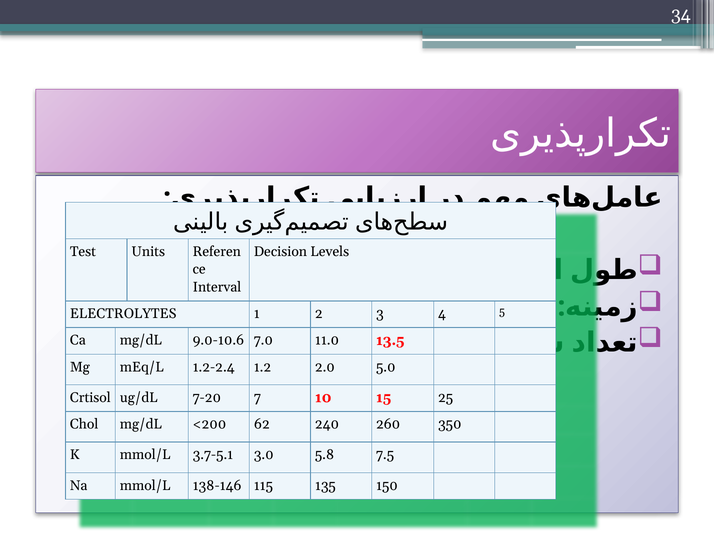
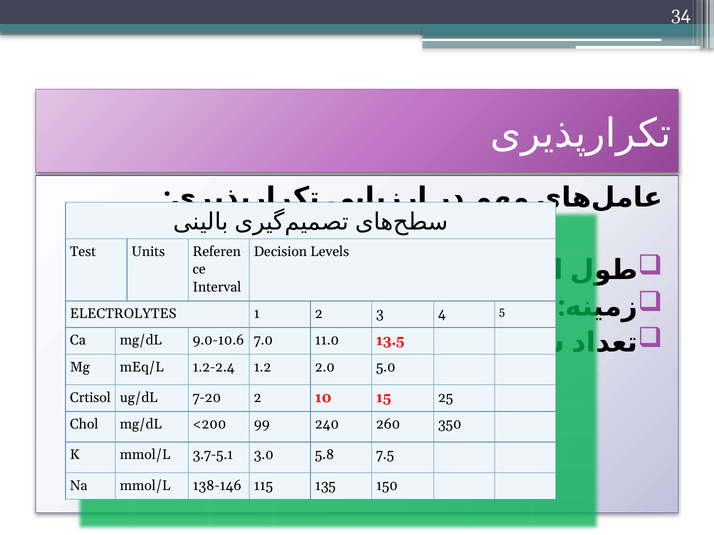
7-20 7: 7 -> 2
62: 62 -> 99
